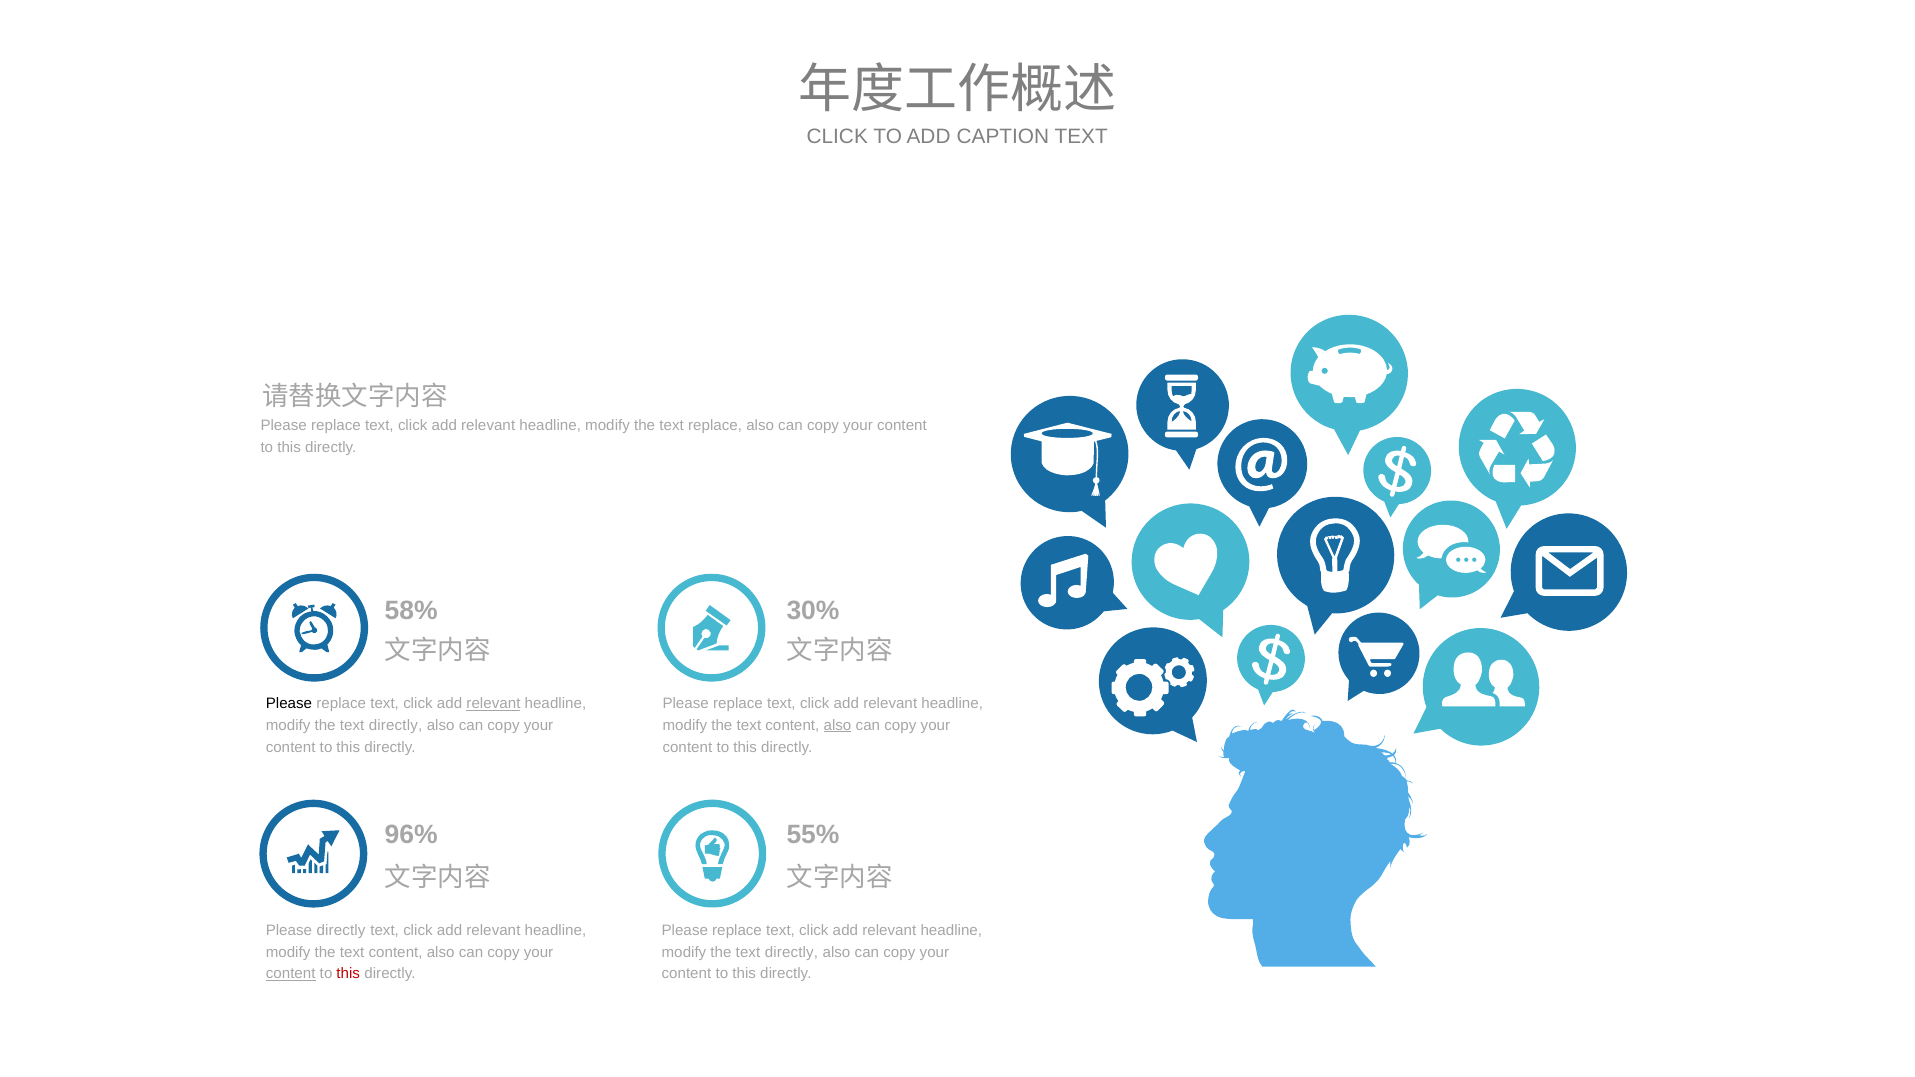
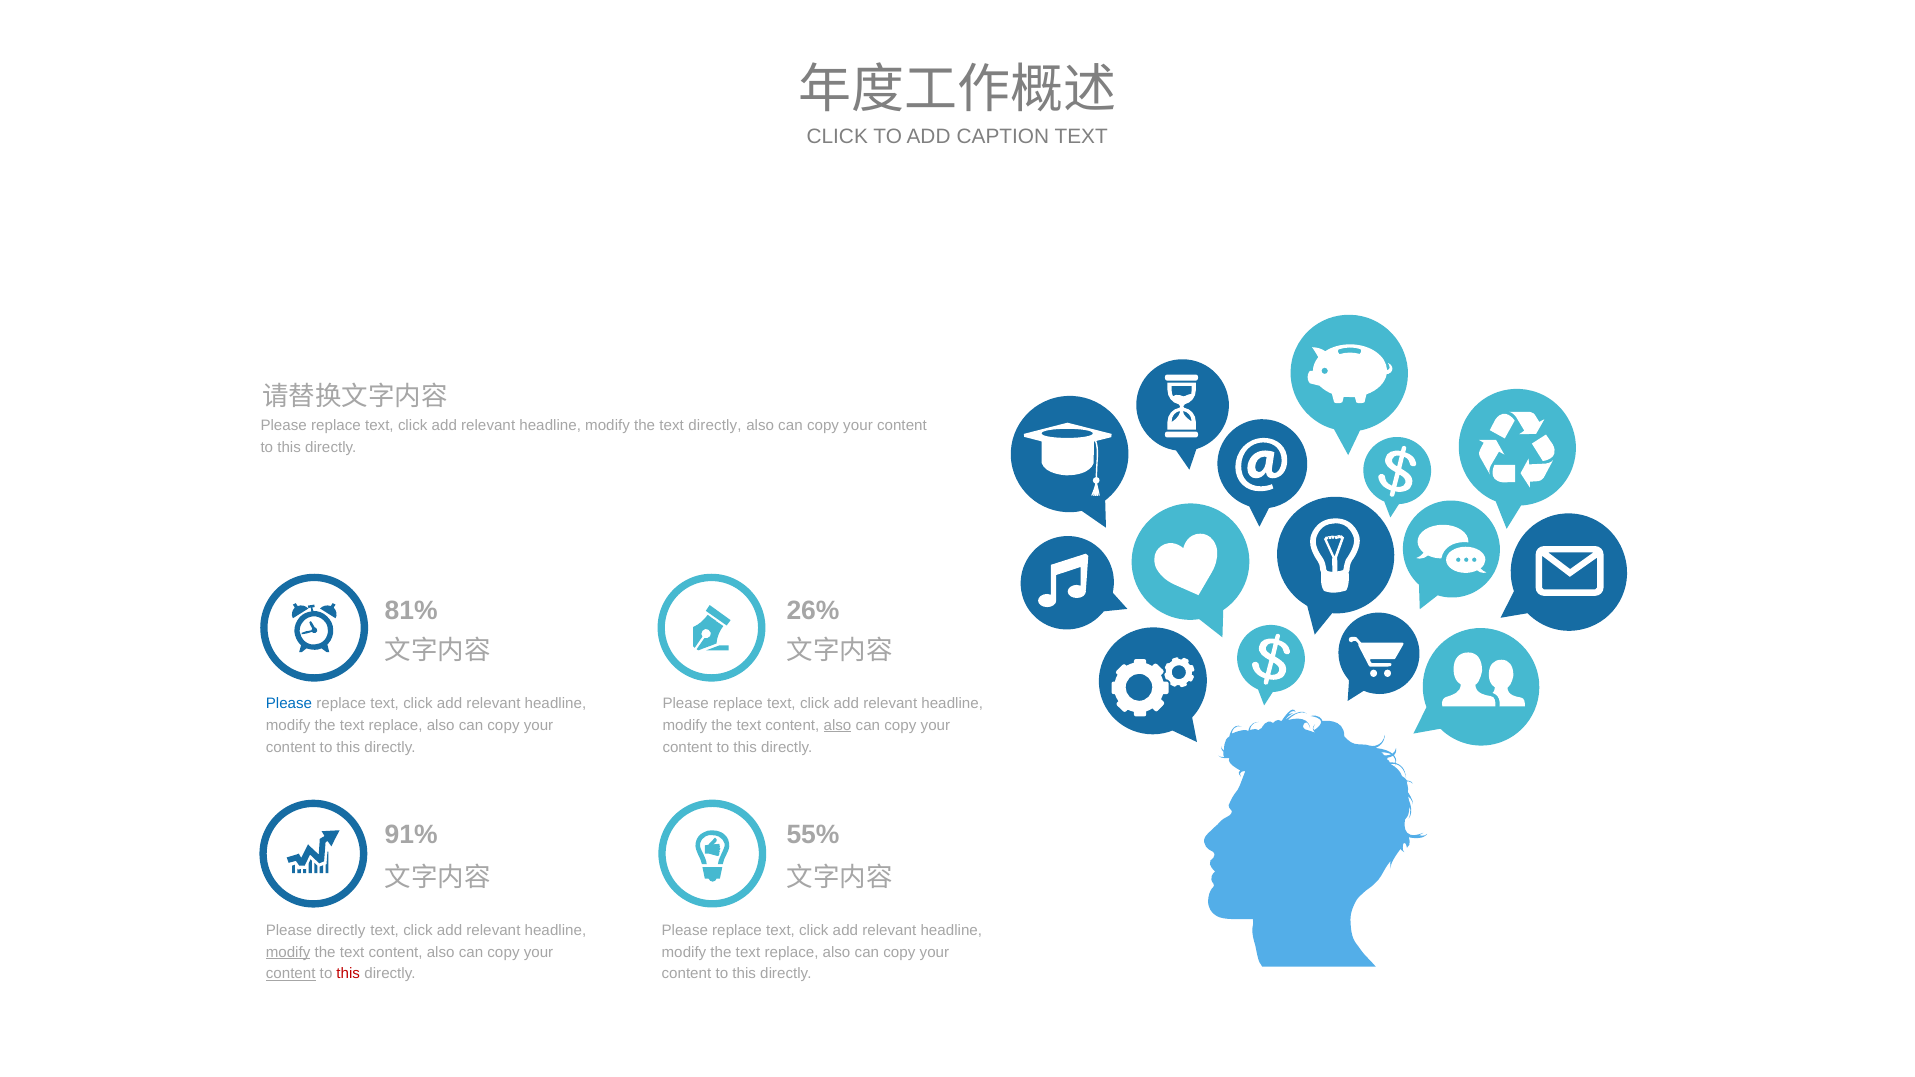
text replace: replace -> directly
58%: 58% -> 81%
30%: 30% -> 26%
Please at (289, 704) colour: black -> blue
relevant at (493, 704) underline: present -> none
directly at (396, 725): directly -> replace
96%: 96% -> 91%
modify at (288, 952) underline: none -> present
directly at (791, 952): directly -> replace
